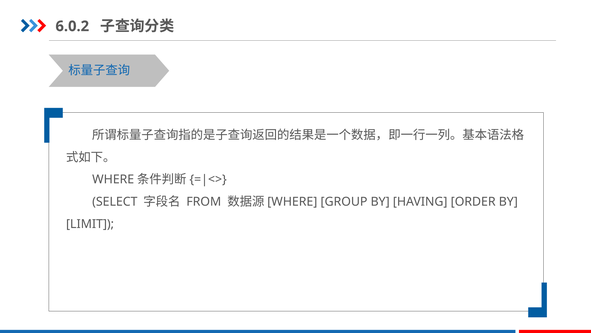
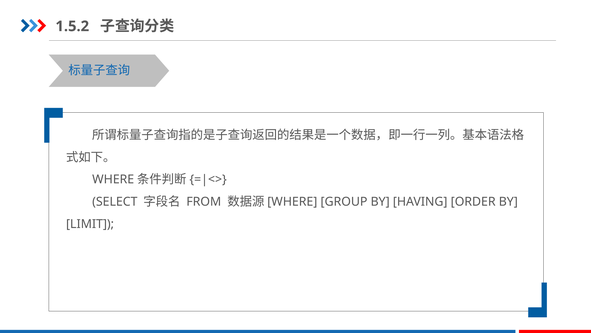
6.0.2: 6.0.2 -> 1.5.2
